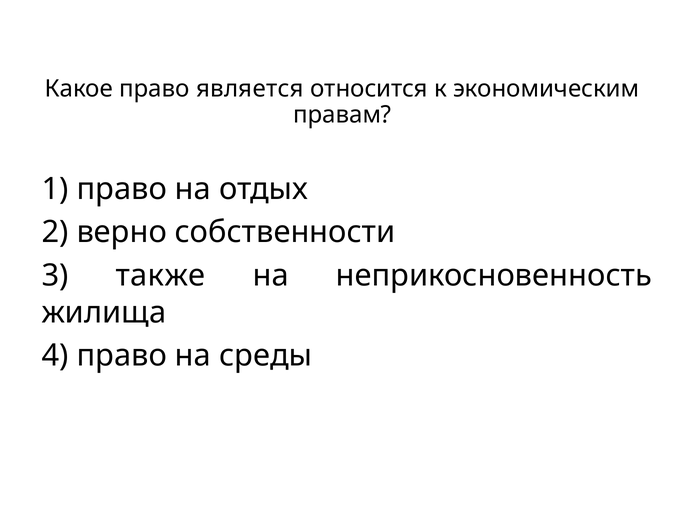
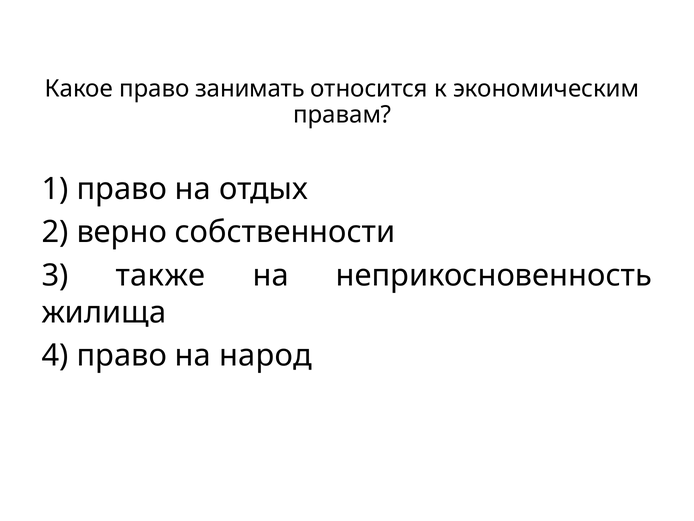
является: является -> занимать
среды: среды -> народ
